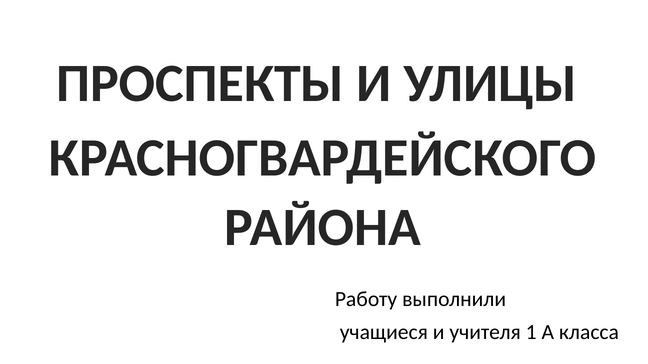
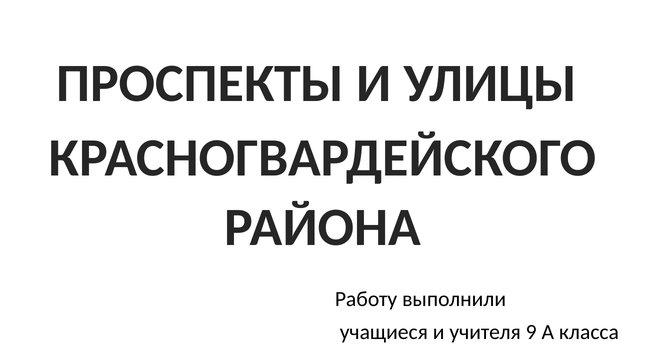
1: 1 -> 9
